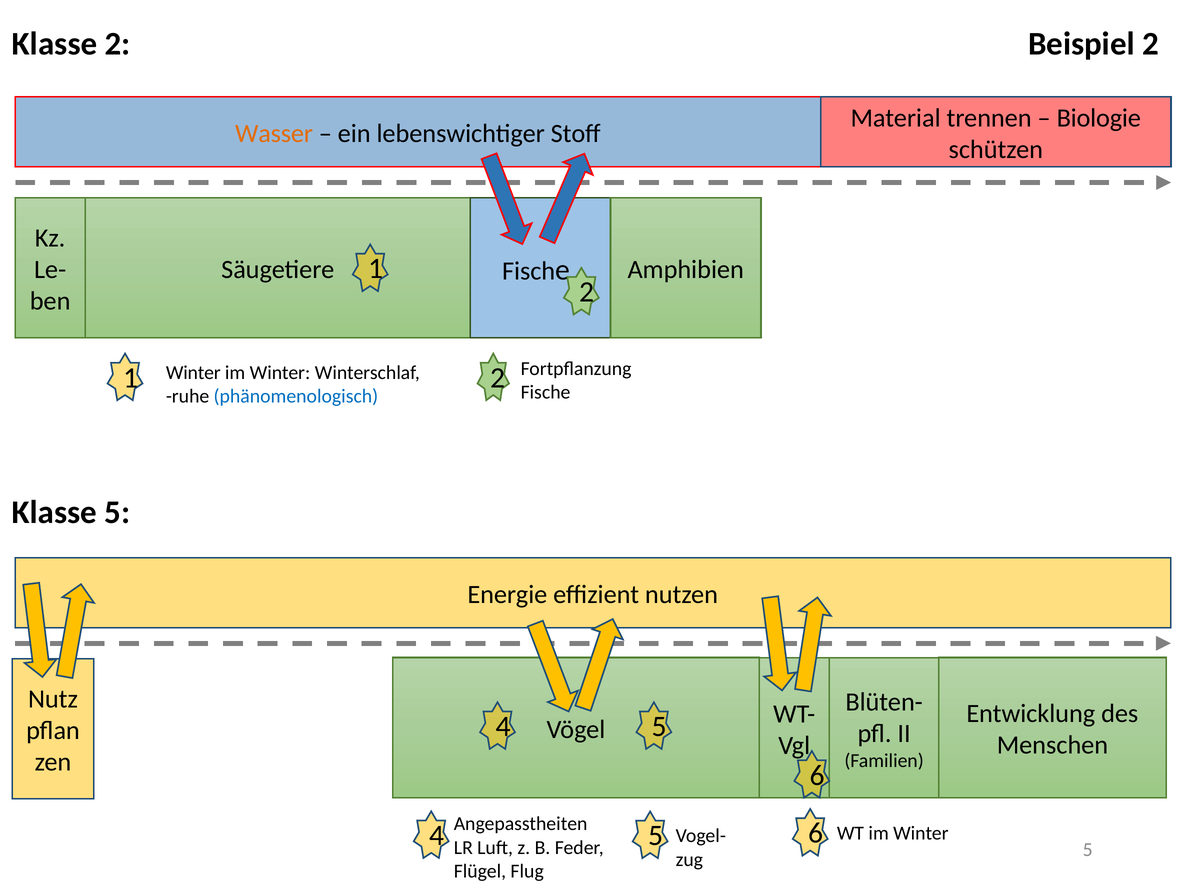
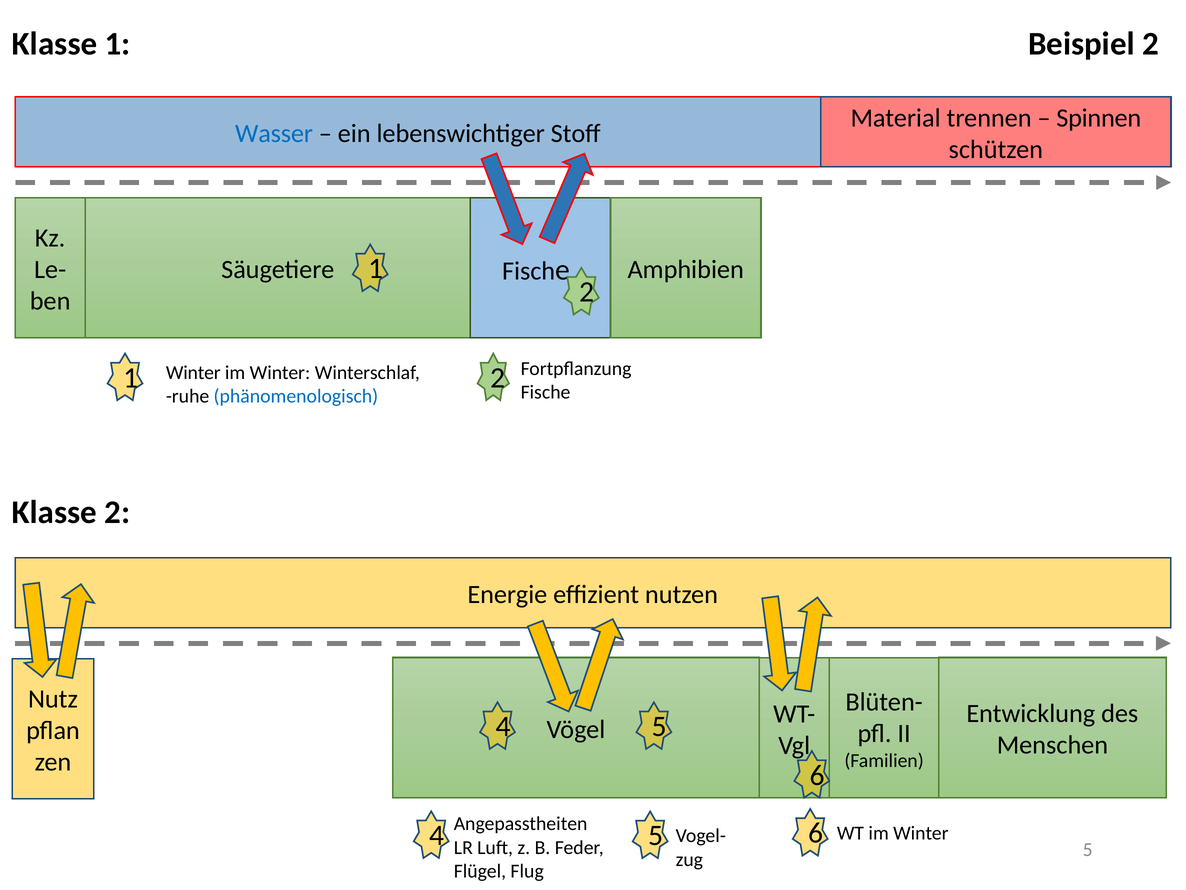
Klasse 2: 2 -> 1
Biologie: Biologie -> Spinnen
Wasser colour: orange -> blue
Klasse 5: 5 -> 2
